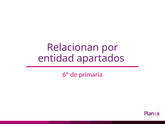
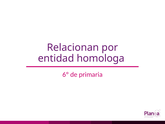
apartados: apartados -> homologa
